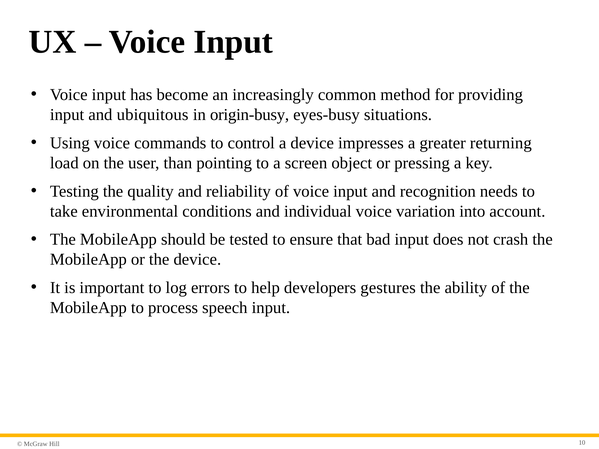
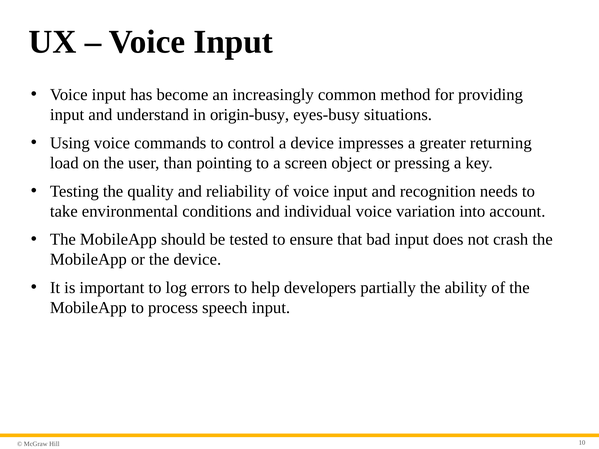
ubiquitous: ubiquitous -> understand
gestures: gestures -> partially
